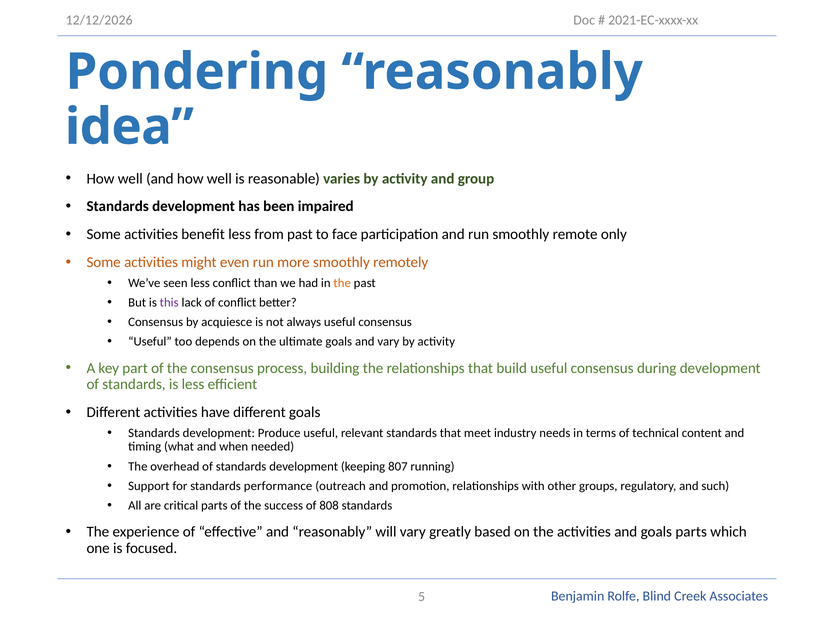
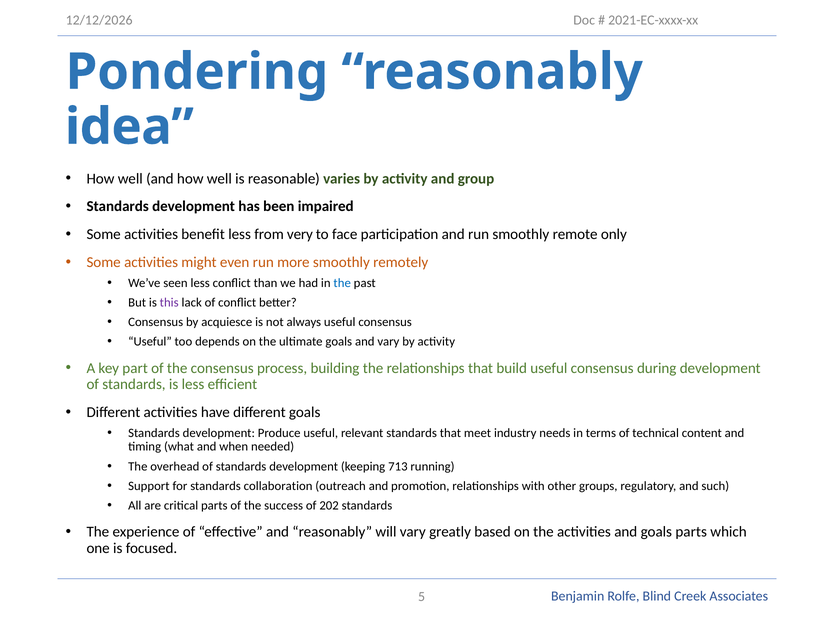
from past: past -> very
the at (342, 283) colour: orange -> blue
807: 807 -> 713
performance: performance -> collaboration
808: 808 -> 202
